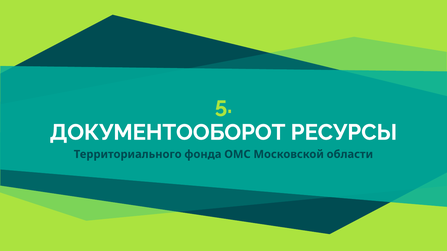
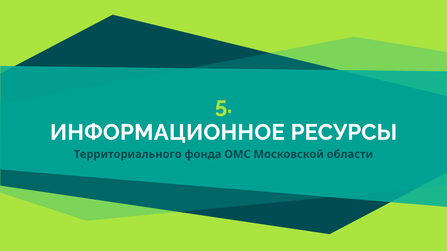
ДОКУМЕНТООБОРОТ: ДОКУМЕНТООБОРОТ -> ИНФОРМАЦИОННОЕ
